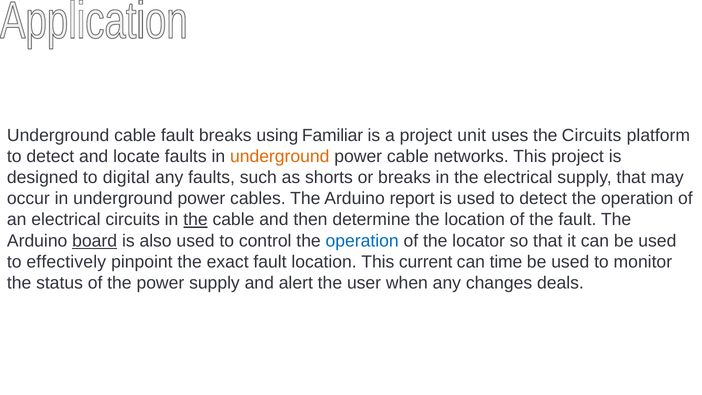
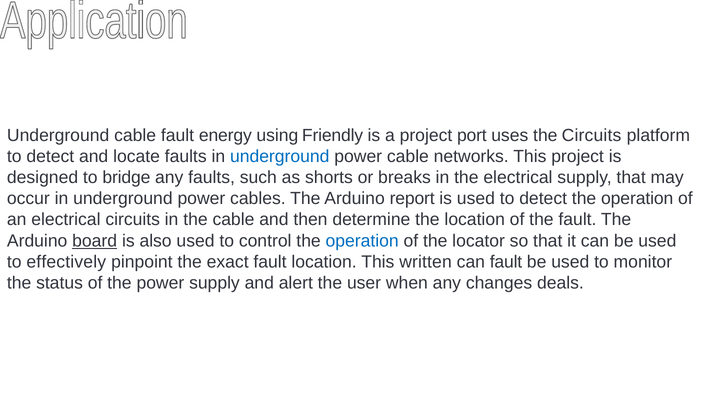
fault breaks: breaks -> energy
Familiar: Familiar -> Friendly
unit: unit -> port
underground at (280, 156) colour: orange -> blue
digital: digital -> bridge
the at (195, 220) underline: present -> none
current: current -> written
can time: time -> fault
